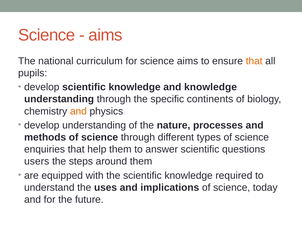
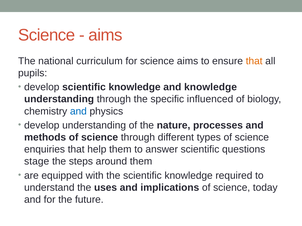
continents: continents -> influenced
and at (78, 111) colour: orange -> blue
users: users -> stage
